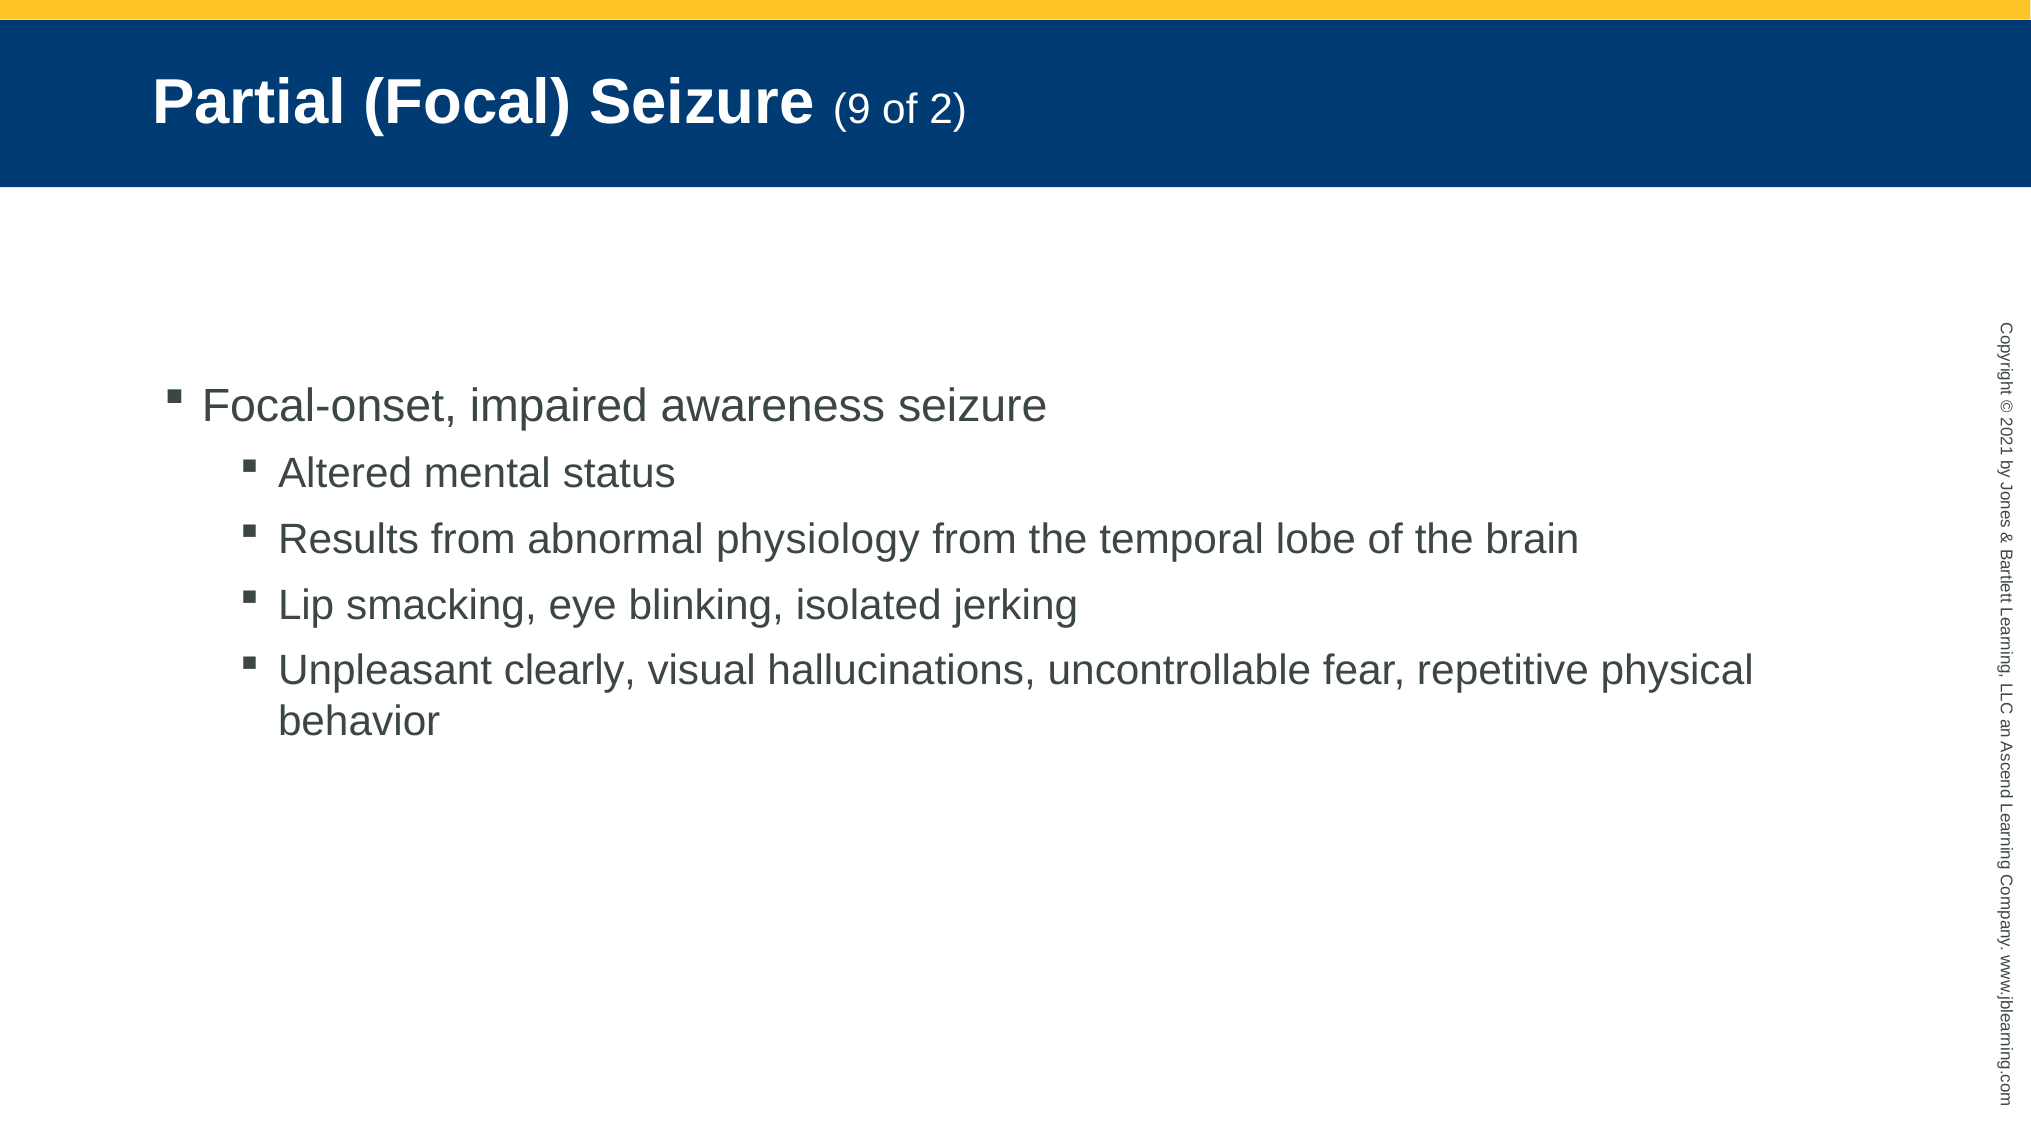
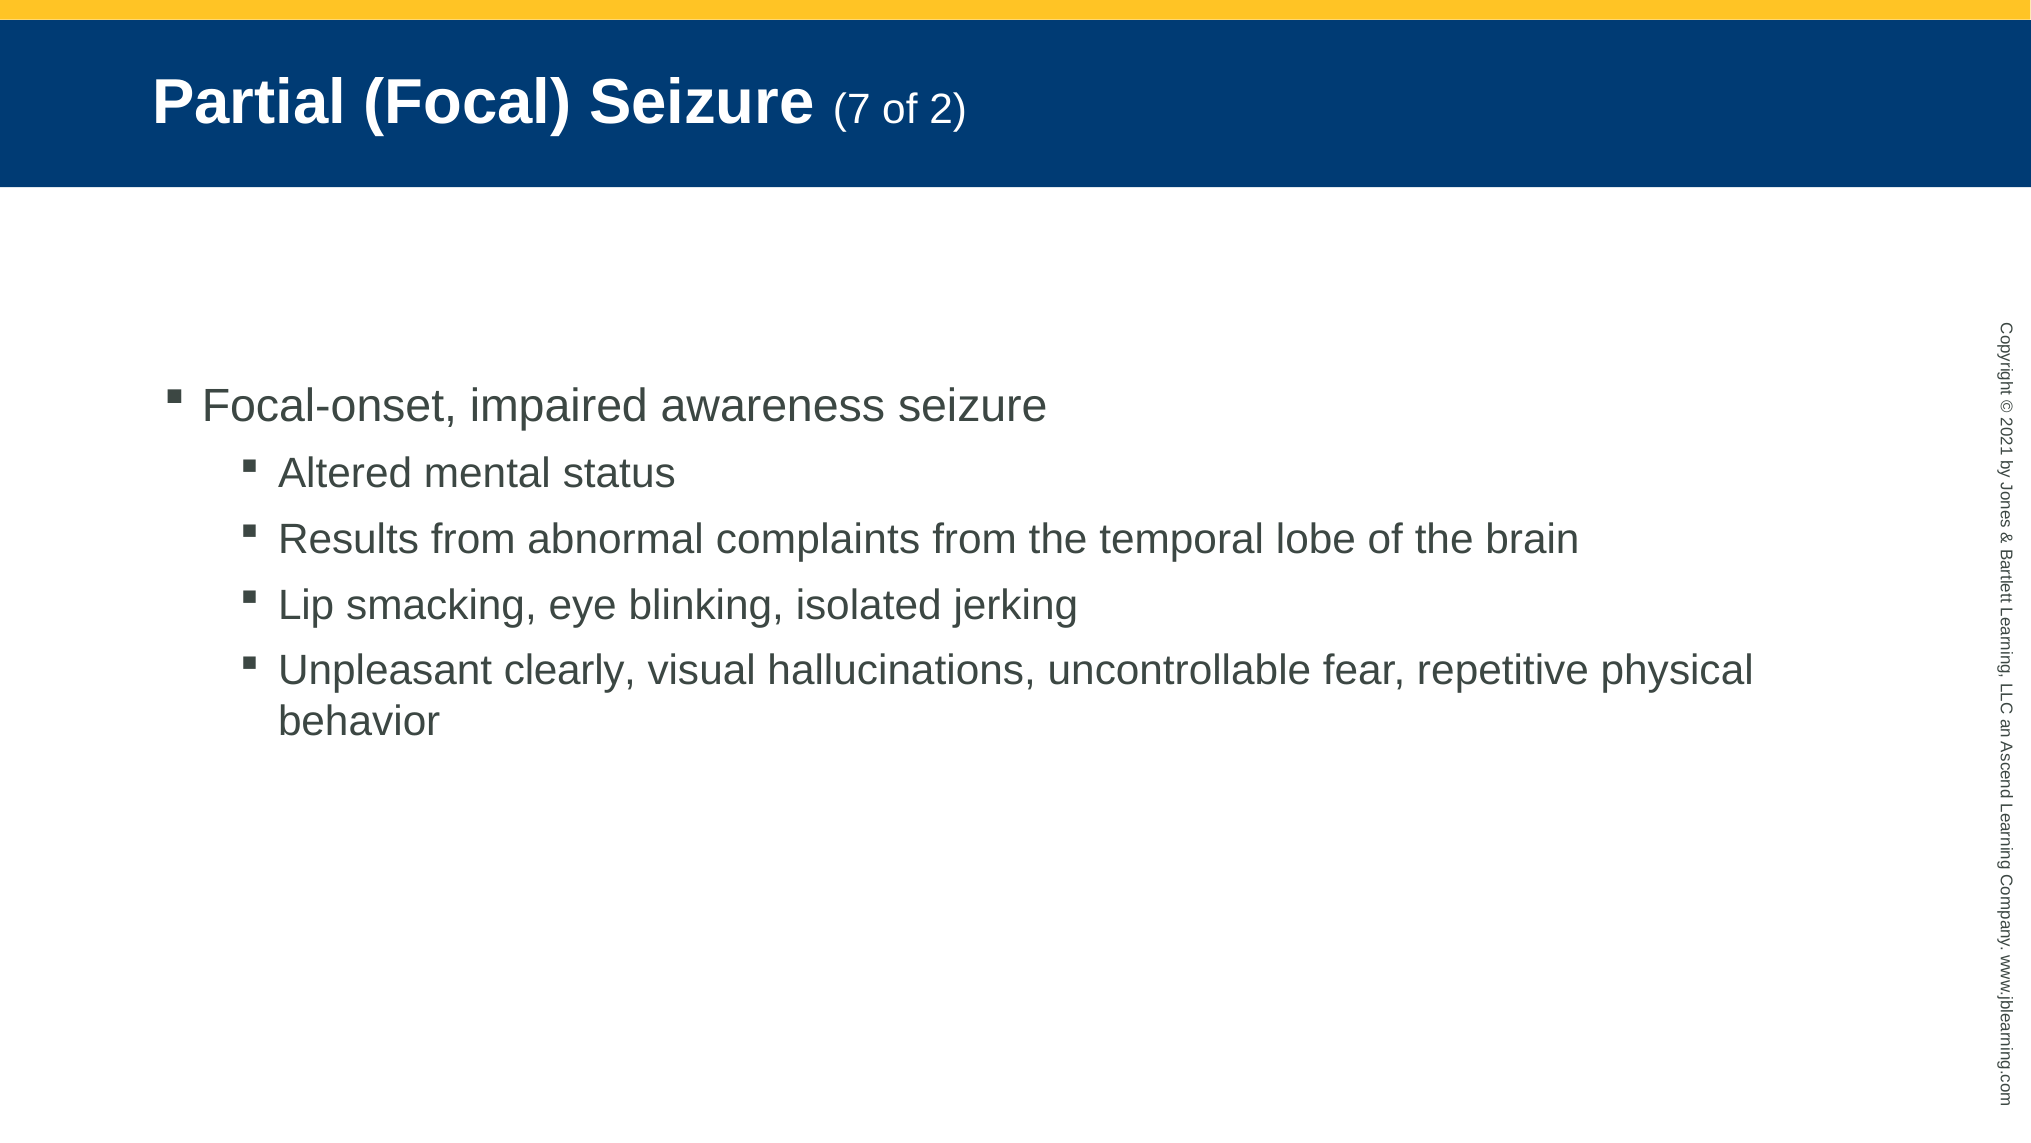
9: 9 -> 7
physiology: physiology -> complaints
